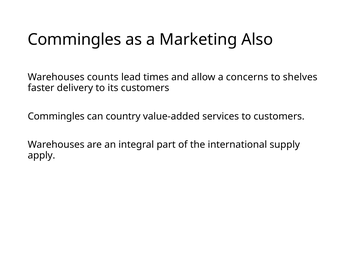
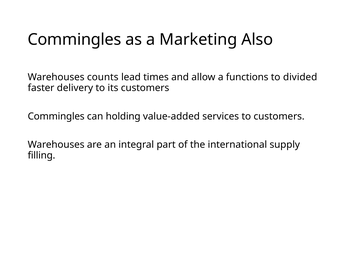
concerns: concerns -> functions
shelves: shelves -> divided
country: country -> holding
apply: apply -> filling
